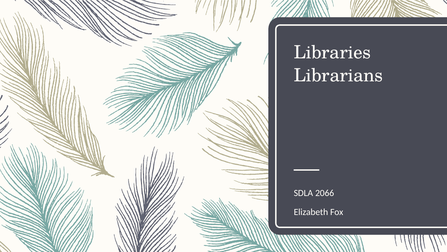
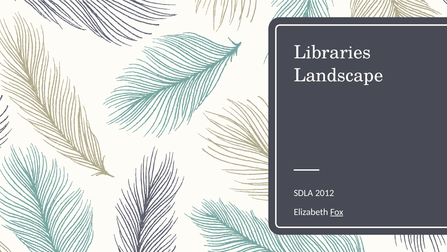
Librarians: Librarians -> Landscape
2066: 2066 -> 2012
Fox underline: none -> present
